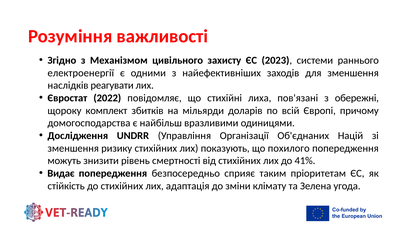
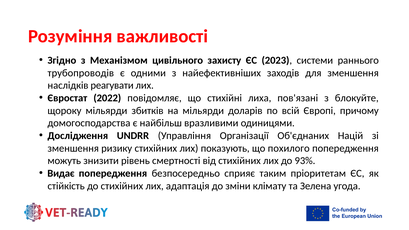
електроенергії: електроенергії -> трубопроводів
обережні: обережні -> блокуйте
щороку комплект: комплект -> мільярди
41%: 41% -> 93%
